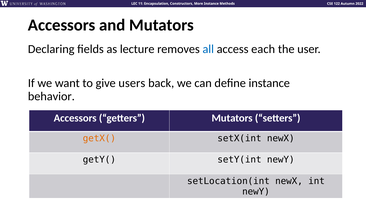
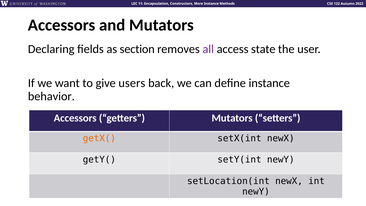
lecture: lecture -> section
all colour: blue -> purple
each: each -> state
